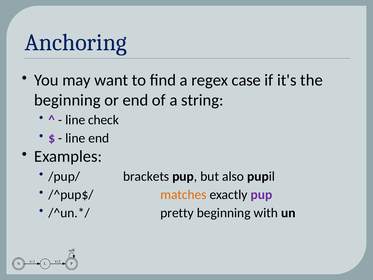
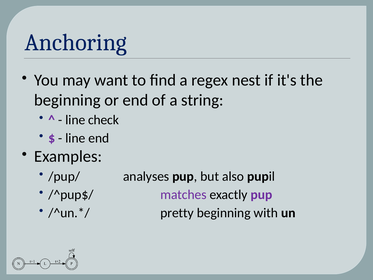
case: case -> nest
brackets: brackets -> analyses
matches colour: orange -> purple
